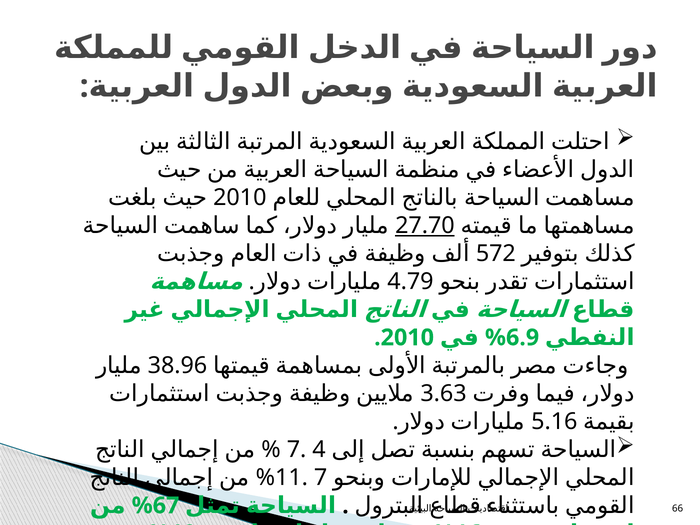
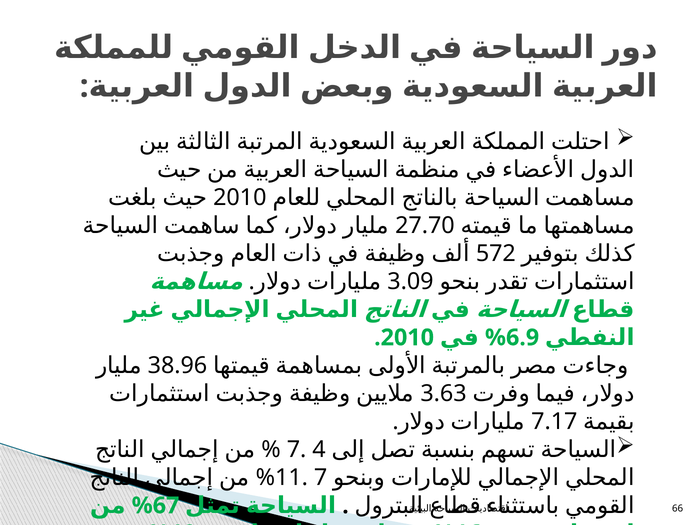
27.70 underline: present -> none
4.79: 4.79 -> 3.09
5.16: 5.16 -> 7.17
